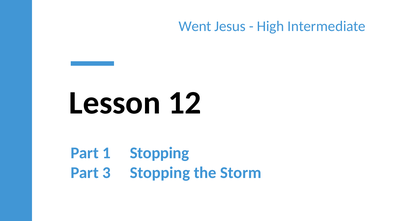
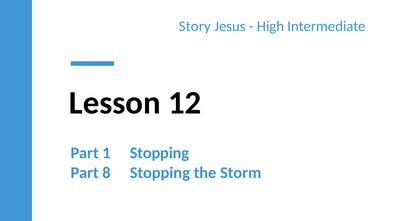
Went: Went -> Story
3: 3 -> 8
